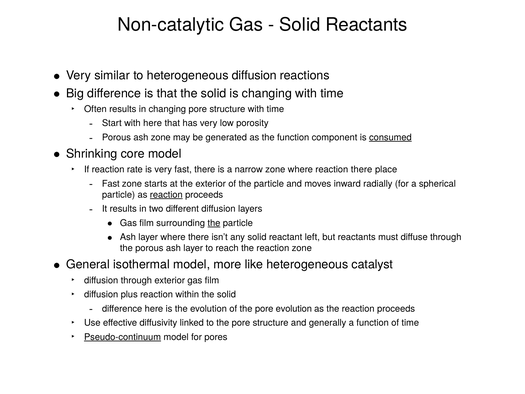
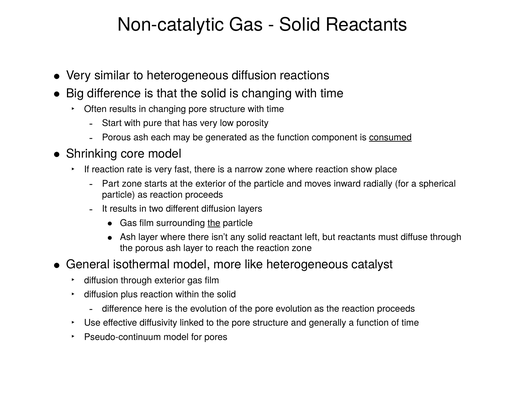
with here: here -> pure
ash zone: zone -> each
reaction there: there -> show
Fast at (111, 184): Fast -> Part
reaction at (166, 195) underline: present -> none
Pseudo-continuum underline: present -> none
